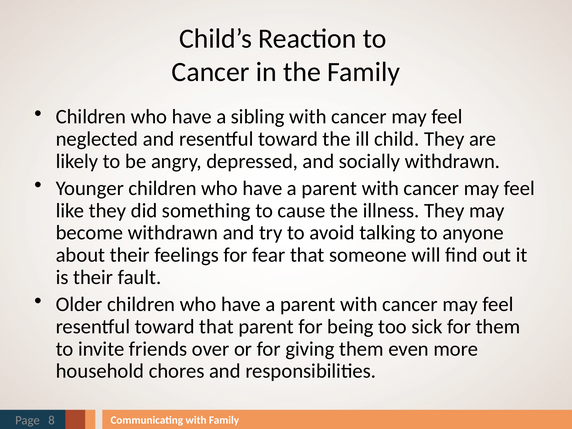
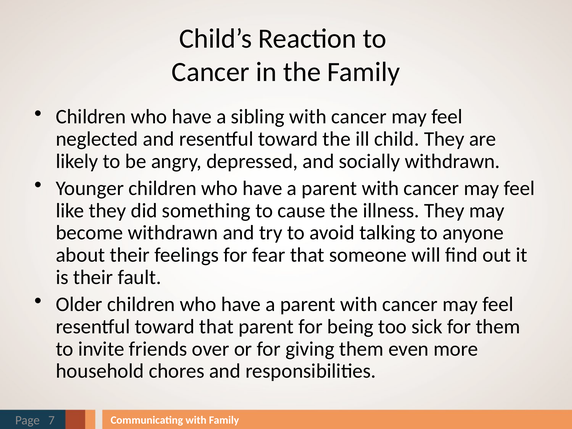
8: 8 -> 7
